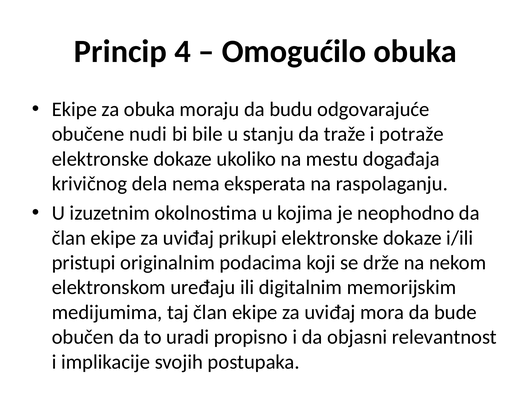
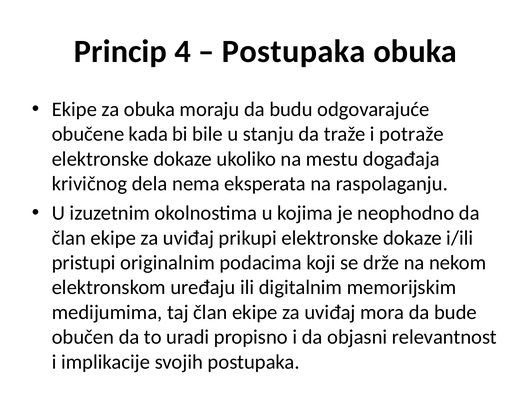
Omogućilo at (294, 51): Omogućilo -> Postupaka
nudi: nudi -> kada
